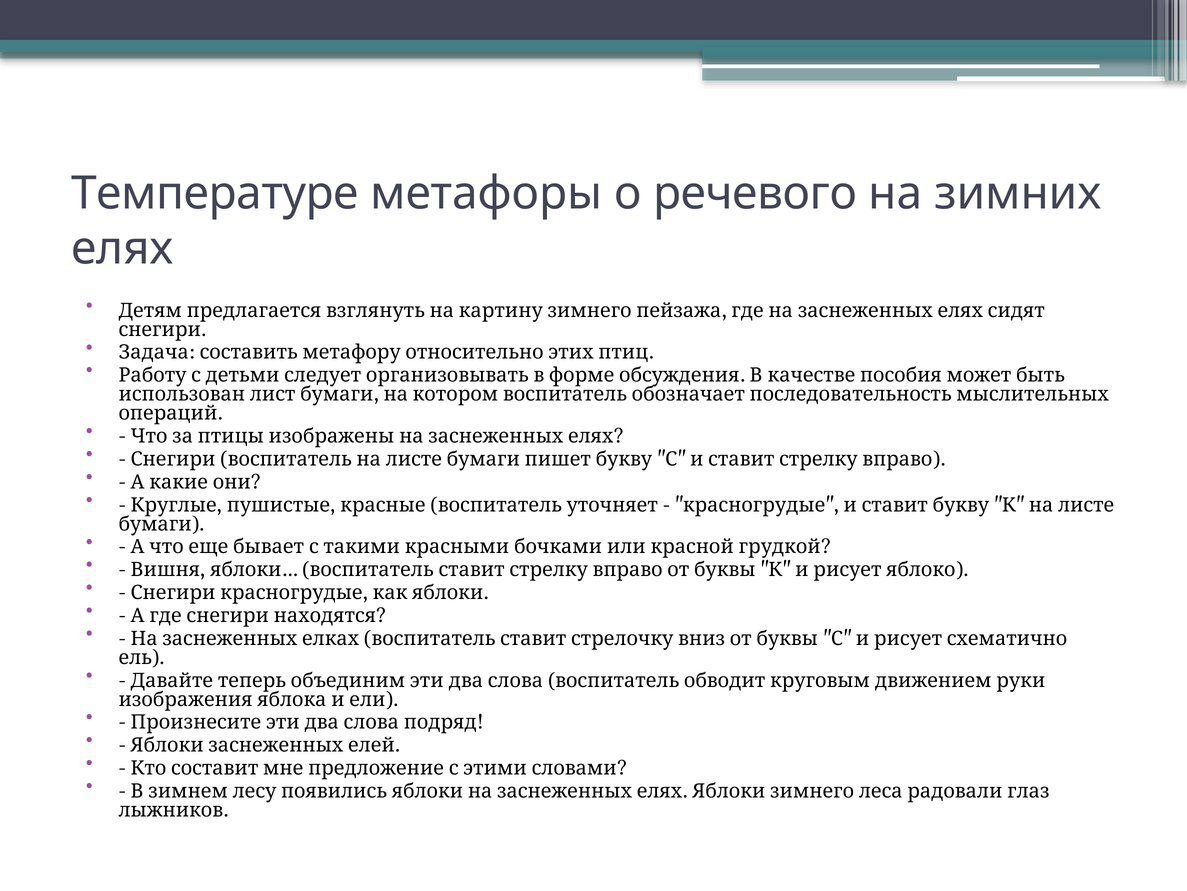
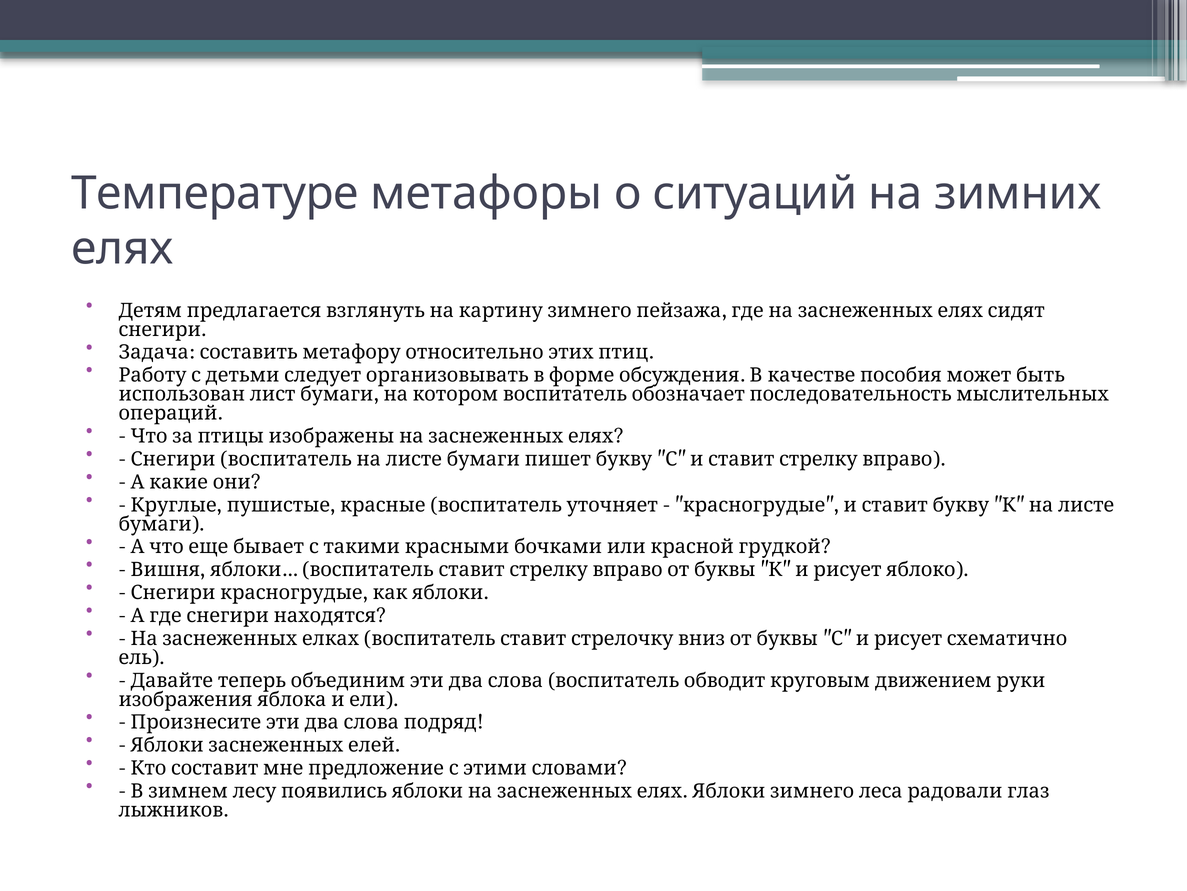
речевого: речевого -> ситуаций
